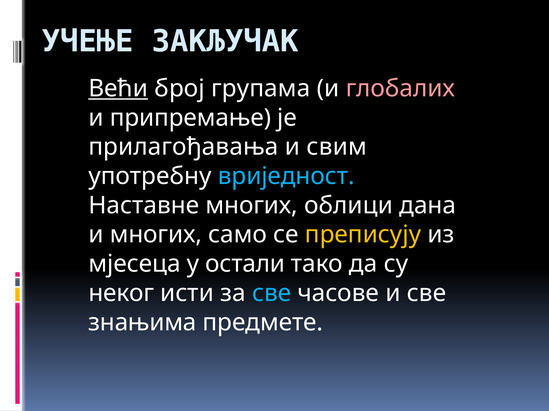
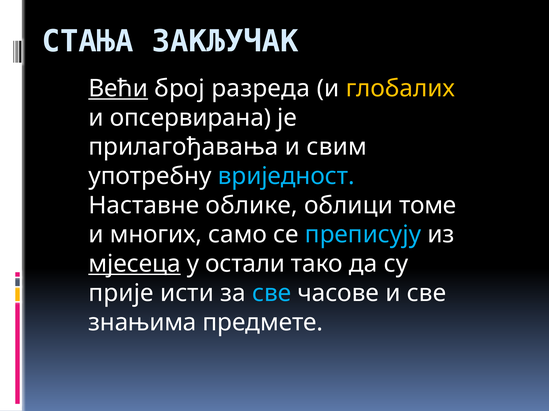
УЧЕЊЕ: УЧЕЊЕ -> СТАЊА
групама: групама -> разреда
глобалих colour: pink -> yellow
припремање: припремање -> опсервирана
Наставне многих: многих -> облике
дана: дана -> томе
преписују colour: yellow -> light blue
мјесеца underline: none -> present
неког: неког -> прије
